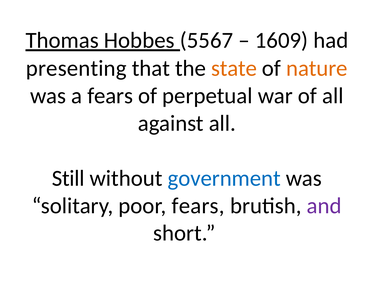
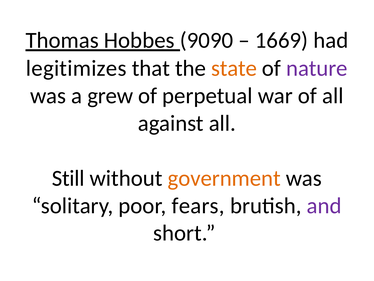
5567: 5567 -> 9090
1609: 1609 -> 1669
presenting: presenting -> legitimizes
nature colour: orange -> purple
a fears: fears -> grew
government colour: blue -> orange
